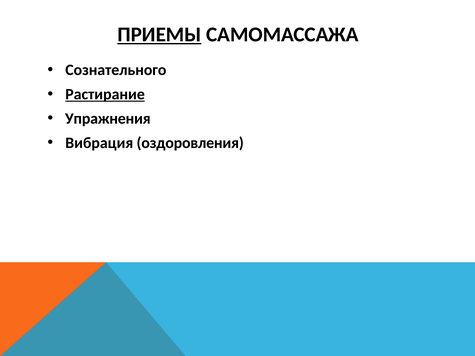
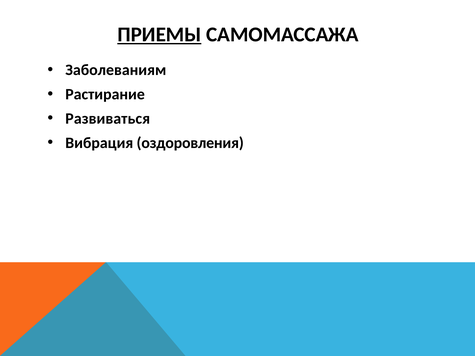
Сознательного: Сознательного -> Заболеваниям
Растирание underline: present -> none
Упражнения: Упражнения -> Развиваться
